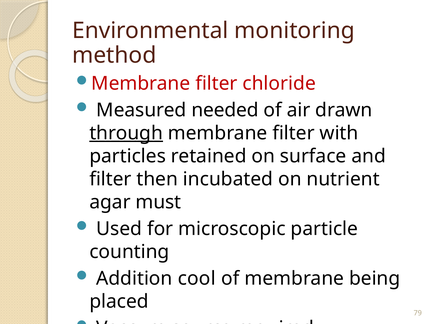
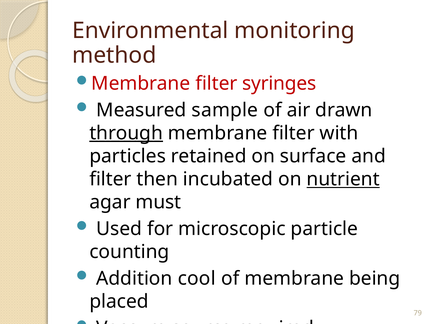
chloride: chloride -> syringes
needed: needed -> sample
nutrient underline: none -> present
